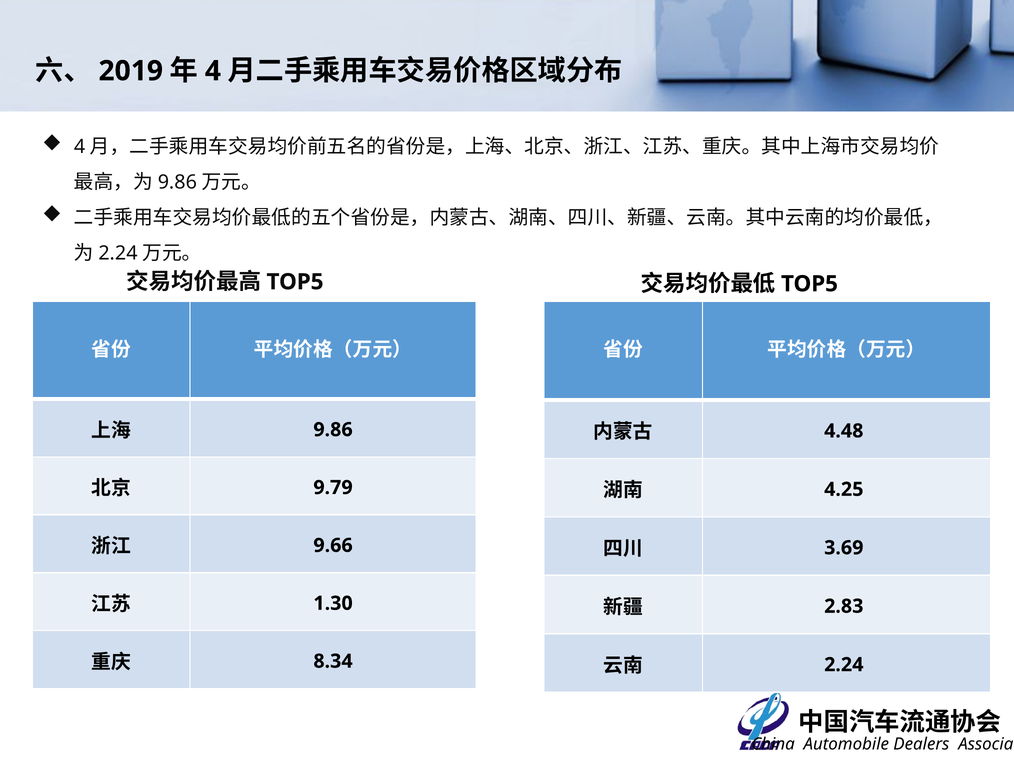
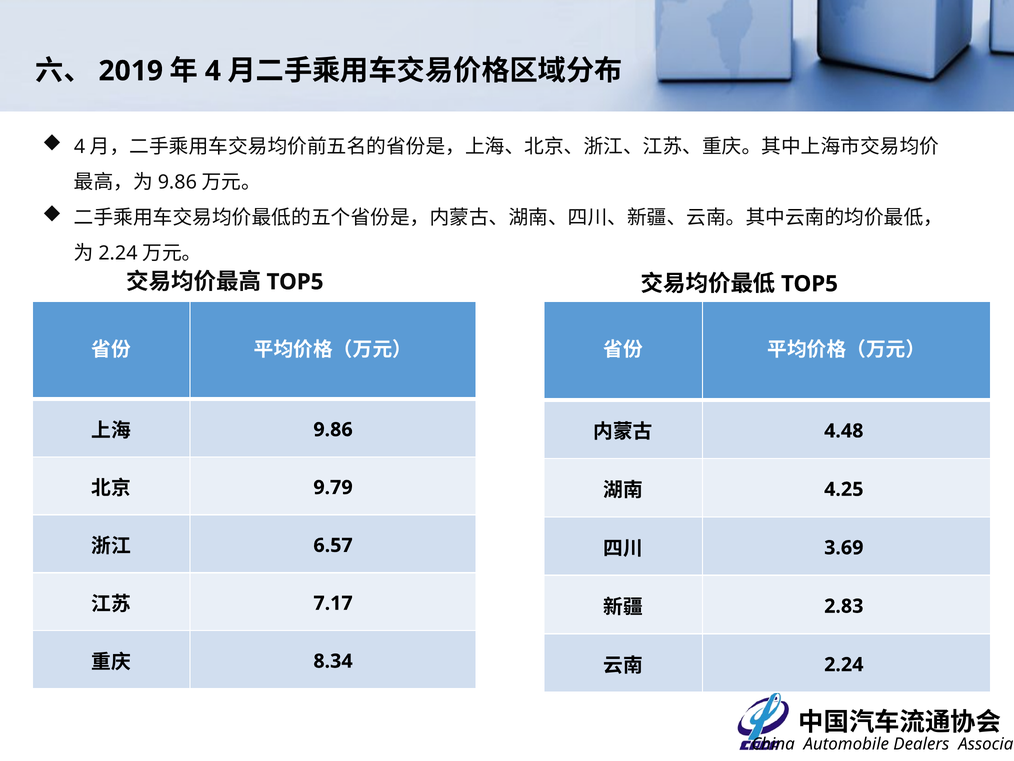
9.66: 9.66 -> 6.57
1.30: 1.30 -> 7.17
